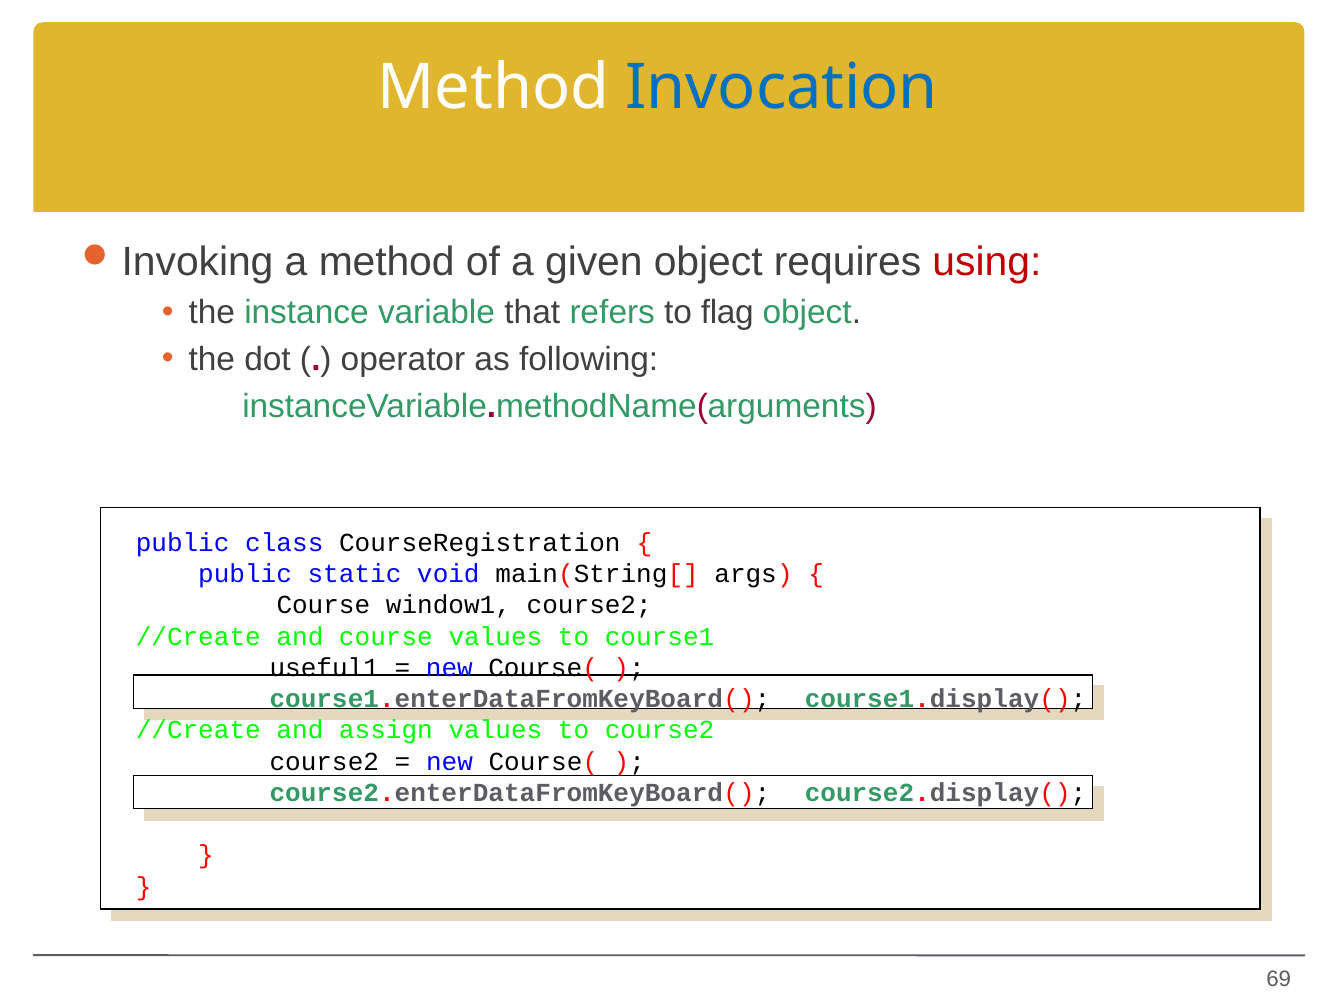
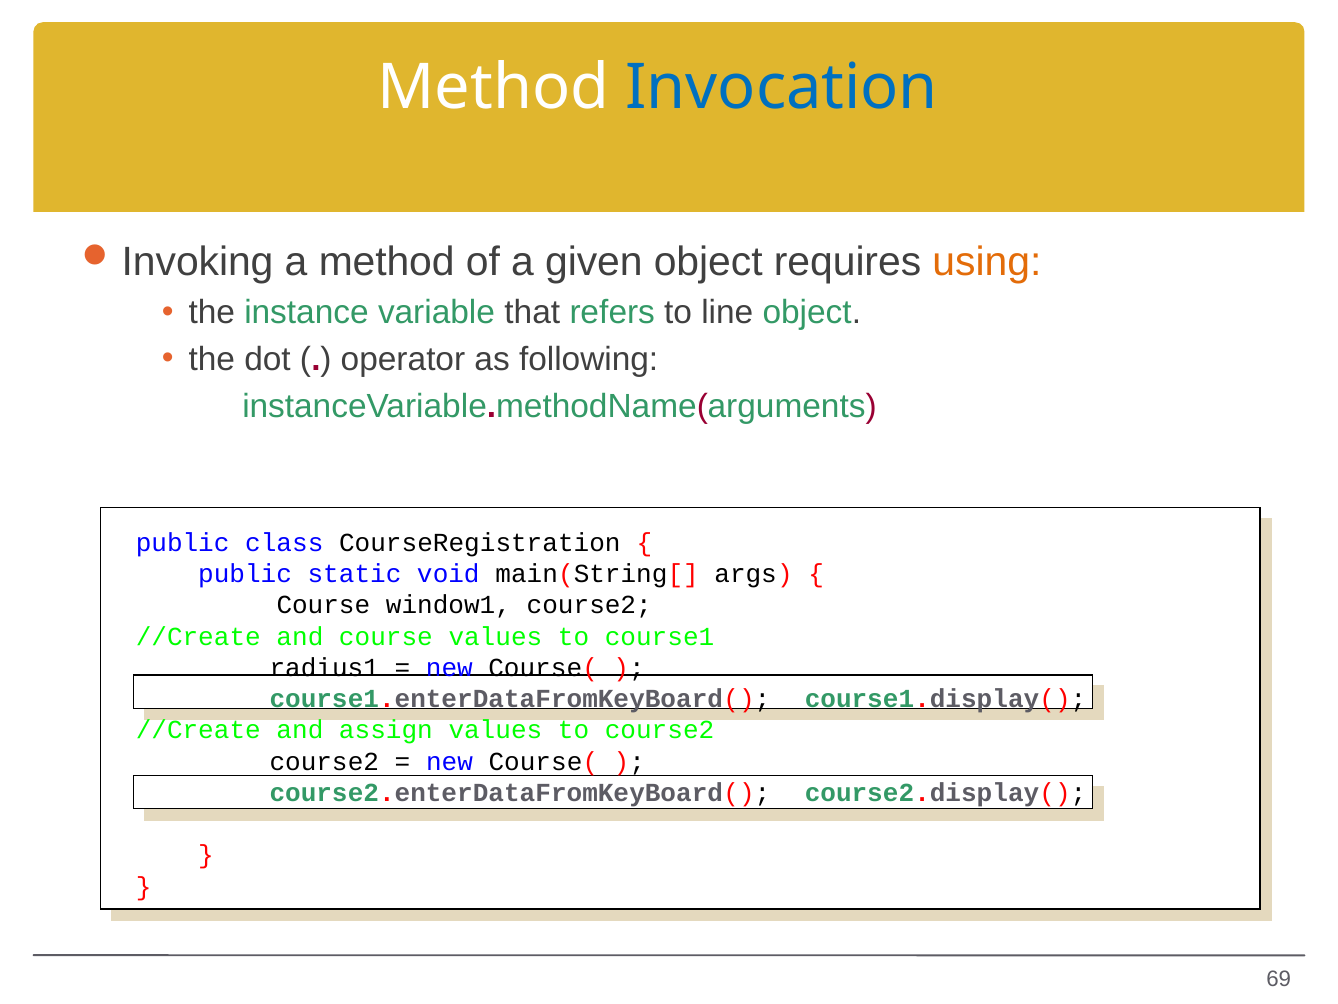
using colour: red -> orange
flag: flag -> line
useful1: useful1 -> radius1
